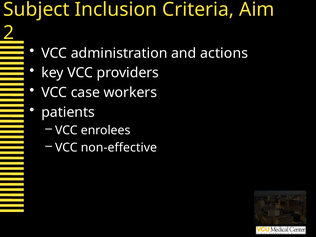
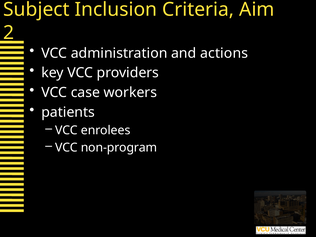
non-effective: non-effective -> non-program
